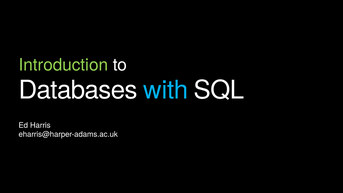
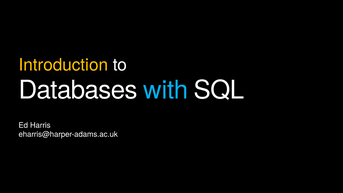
Introduction colour: light green -> yellow
